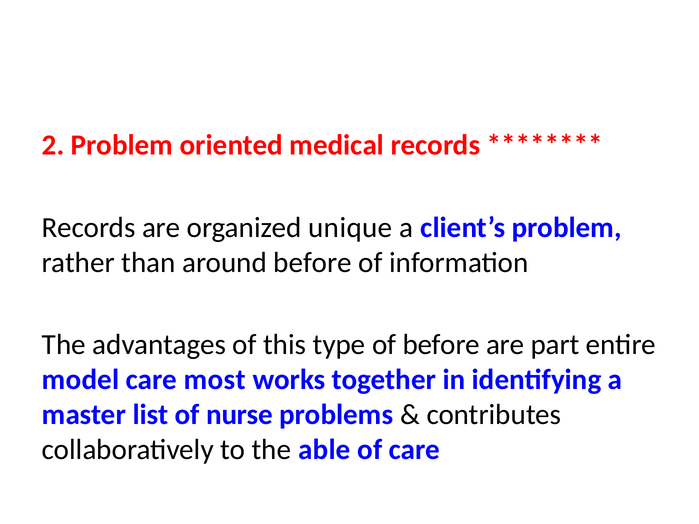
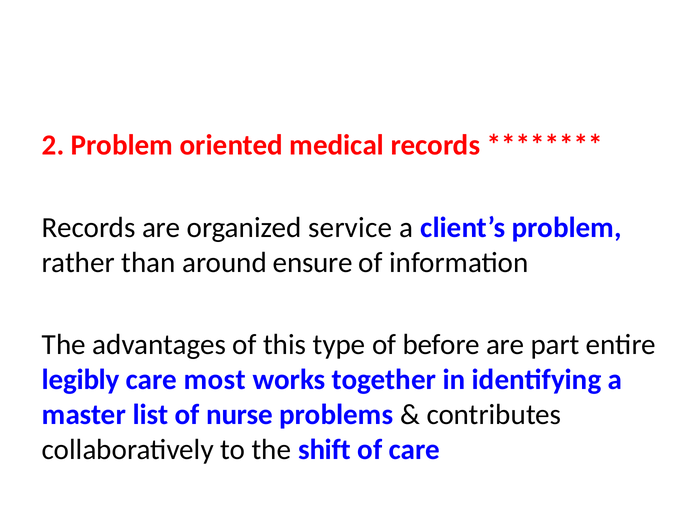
unique: unique -> service
around before: before -> ensure
model: model -> legibly
able: able -> shift
